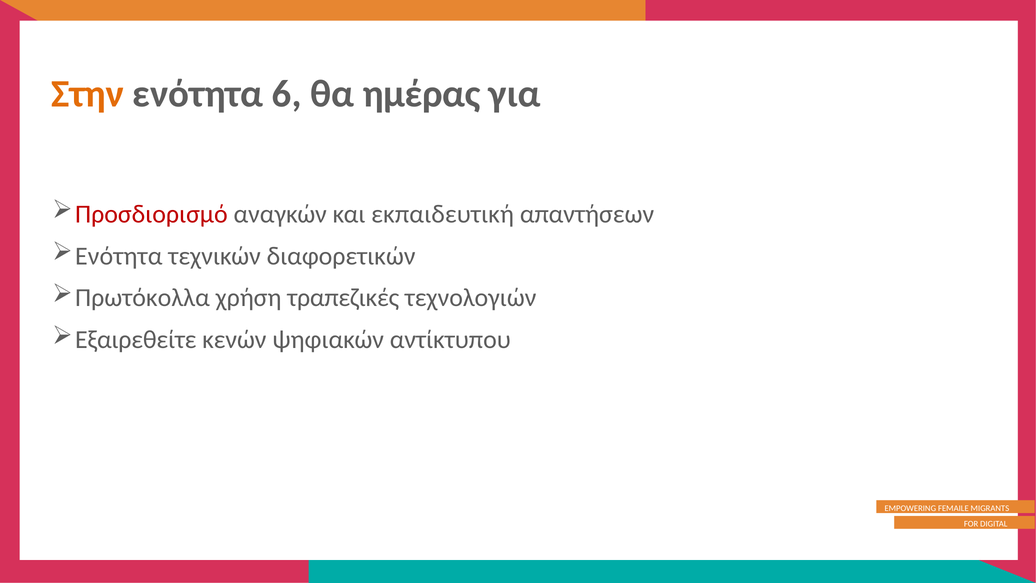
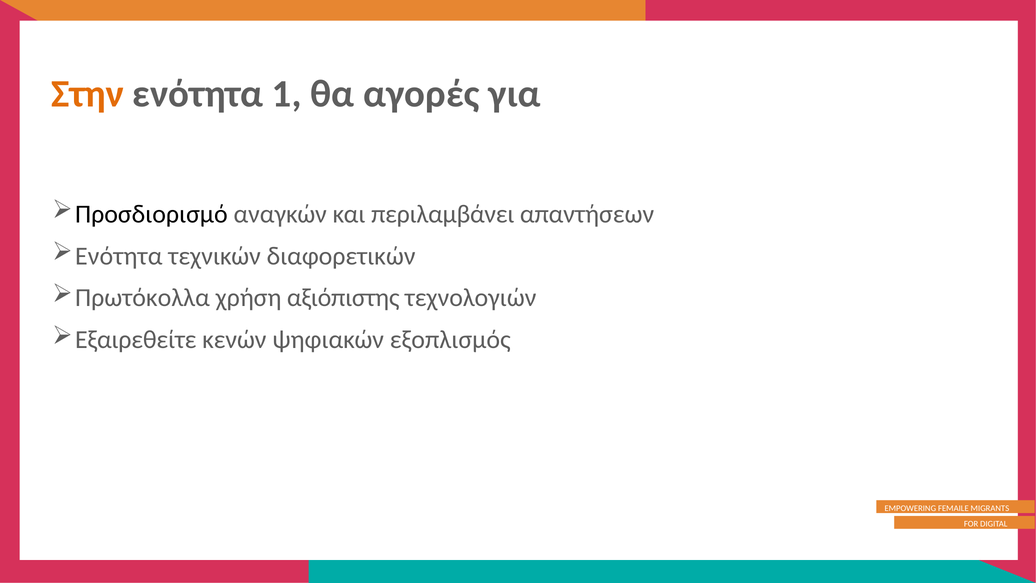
6: 6 -> 1
ημέρας: ημέρας -> αγορές
Προσδιορισμό colour: red -> black
εκπαιδευτική: εκπαιδευτική -> περιλαμβάνει
τραπεζικές: τραπεζικές -> αξιόπιστης
αντίκτυπου: αντίκτυπου -> εξοπλισμός
